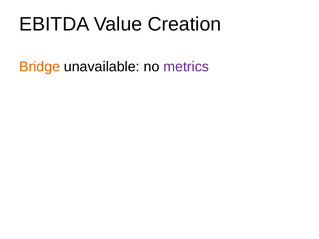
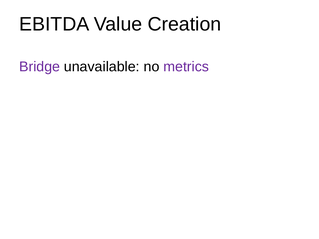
Bridge colour: orange -> purple
